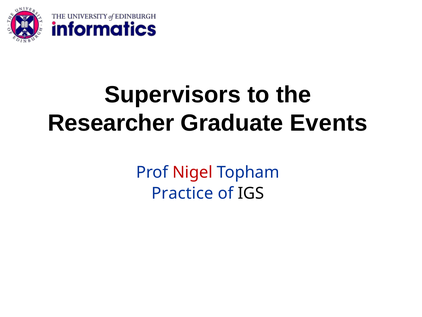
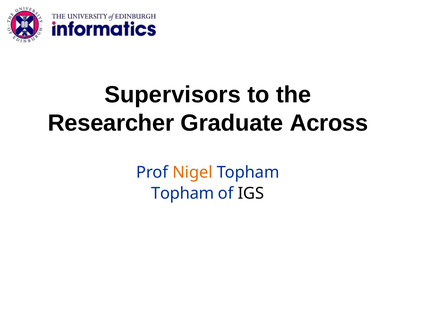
Events: Events -> Across
Nigel colour: red -> orange
Practice at (182, 193): Practice -> Topham
